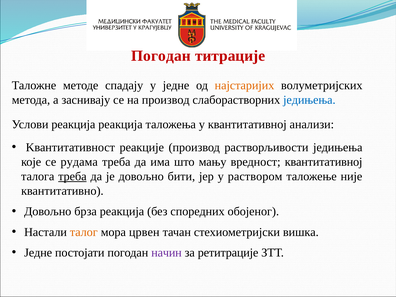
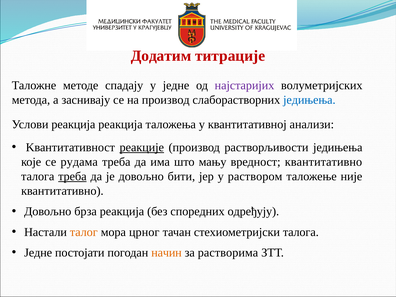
Погодан at (161, 56): Погодан -> Додатим
најстаријих colour: orange -> purple
реакције underline: none -> present
вредност квантитативној: квантитативној -> квантитативно
обојеног: обојеног -> одређују
црвен: црвен -> црног
стехиометријски вишка: вишка -> талога
начин colour: purple -> orange
ретитрације: ретитрације -> растворима
